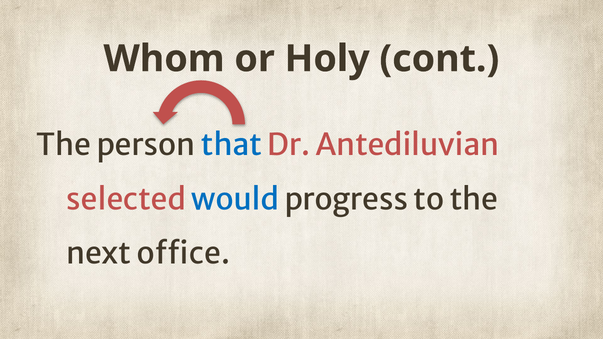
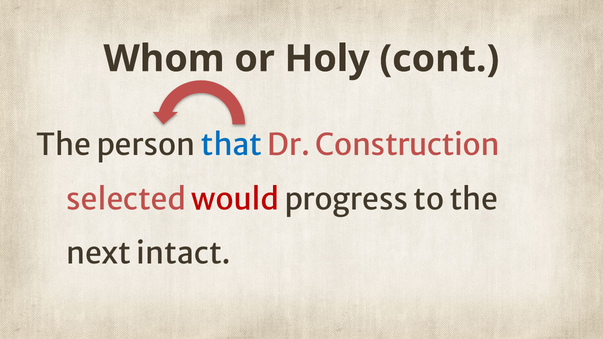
Antediluvian: Antediluvian -> Construction
would colour: blue -> red
office: office -> intact
